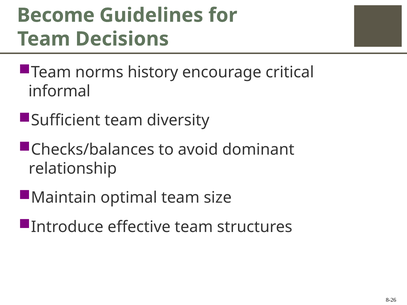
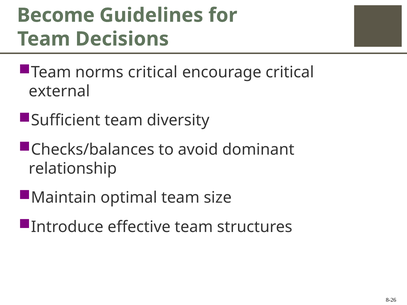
norms history: history -> critical
informal: informal -> external
